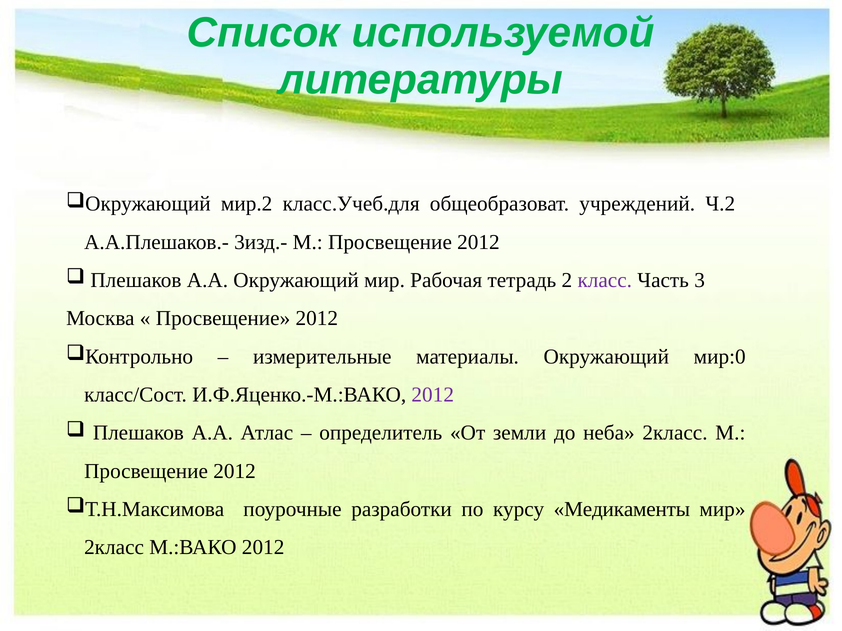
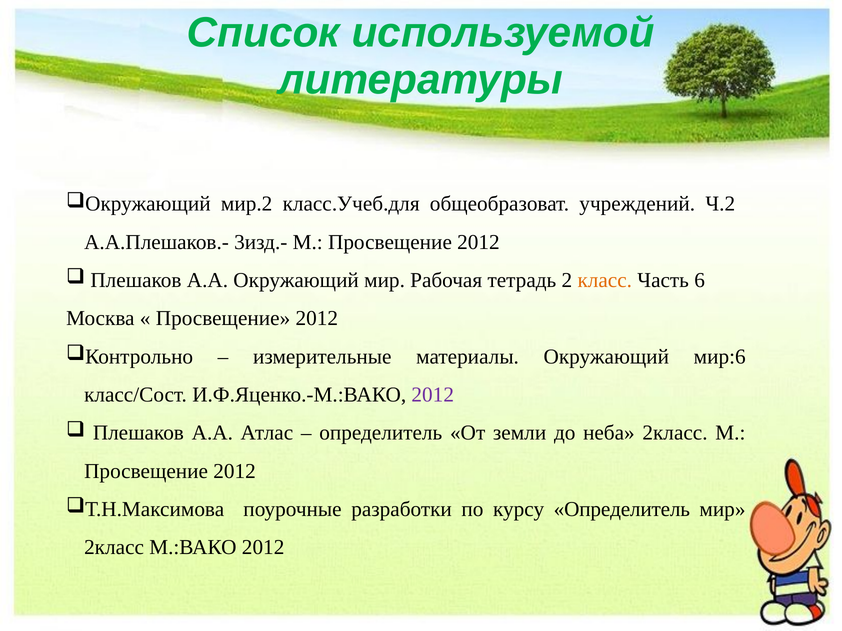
класс colour: purple -> orange
3: 3 -> 6
мир:0: мир:0 -> мир:6
курсу Медикаменты: Медикаменты -> Определитель
